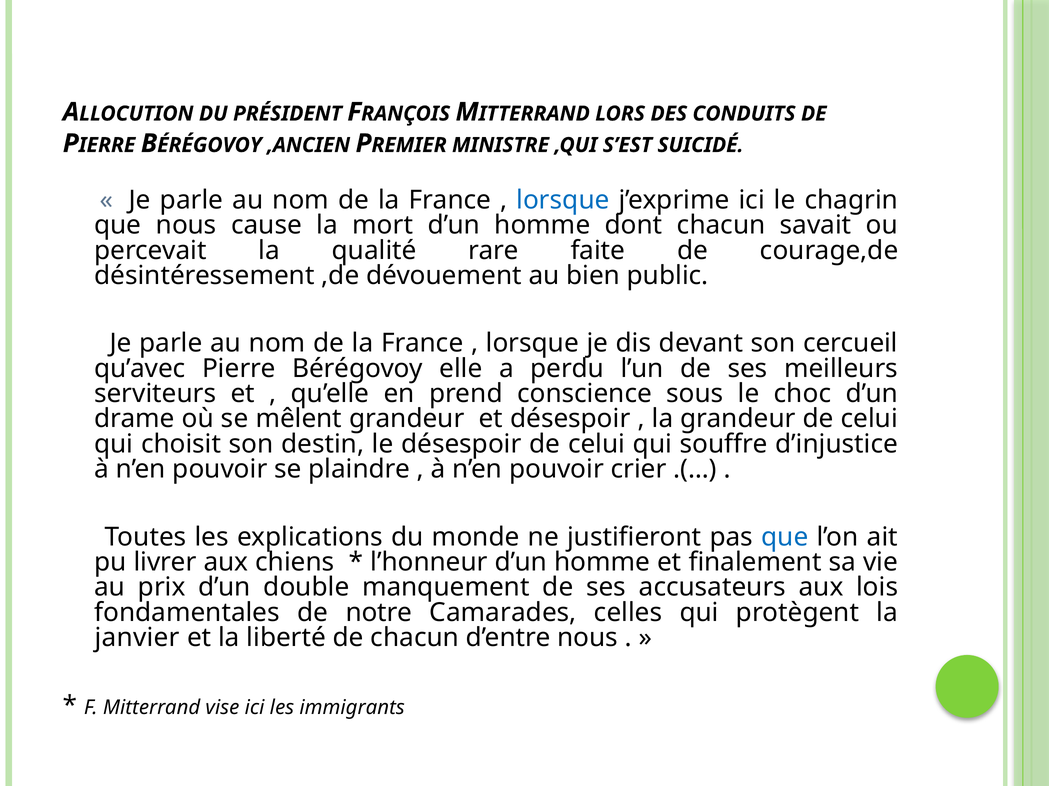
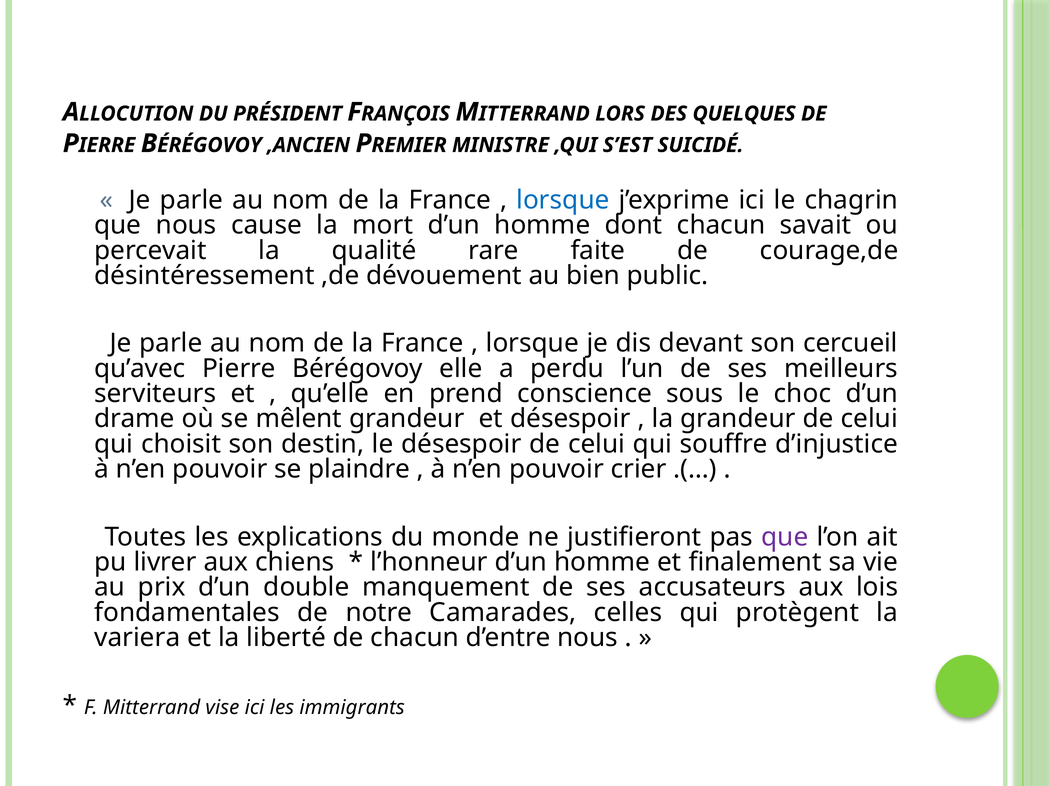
CONDUITS: CONDUITS -> QUELQUES
que at (785, 537) colour: blue -> purple
janvier: janvier -> variera
